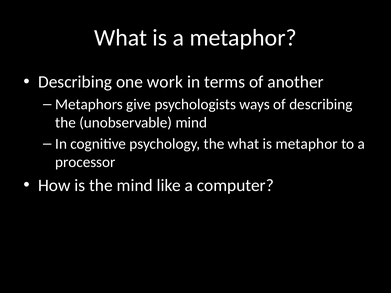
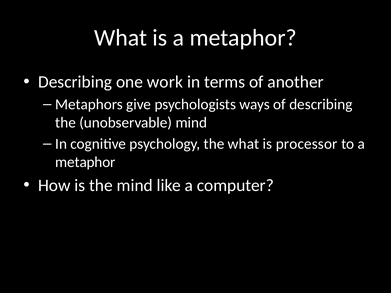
is metaphor: metaphor -> processor
processor at (85, 162): processor -> metaphor
